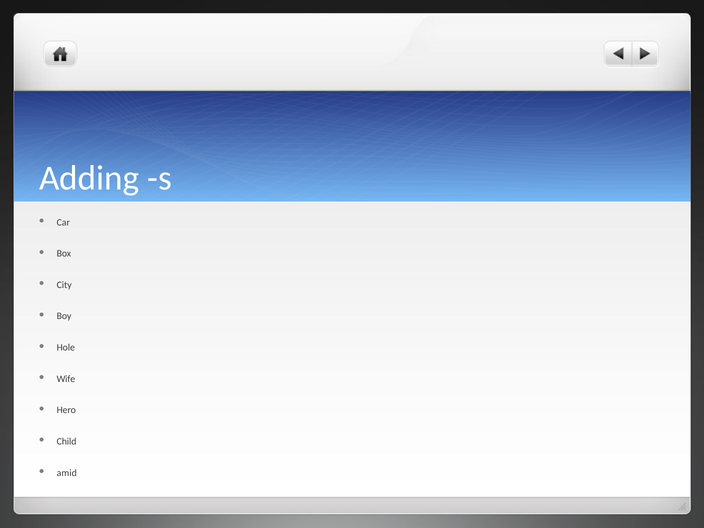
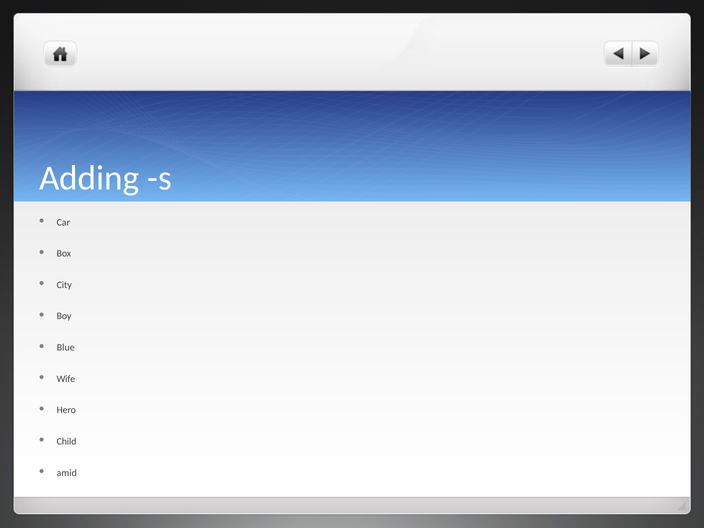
Hole: Hole -> Blue
